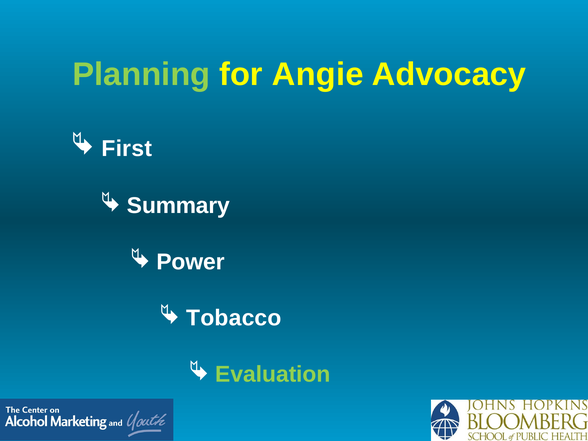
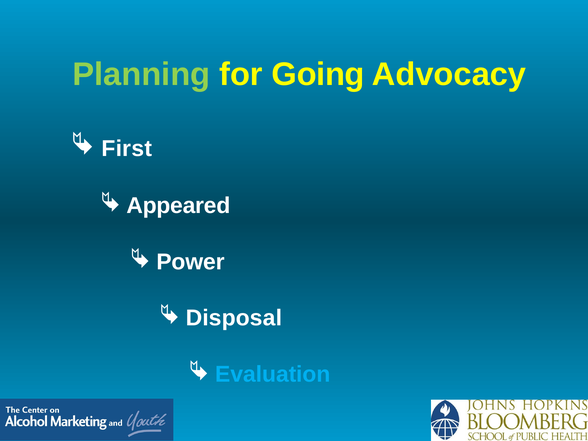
Angie: Angie -> Going
Summary: Summary -> Appeared
Tobacco: Tobacco -> Disposal
Evaluation colour: light green -> light blue
